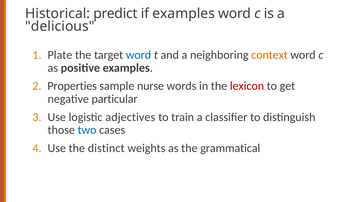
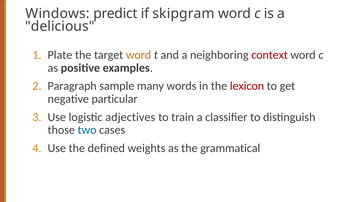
Historical: Historical -> Windows
if examples: examples -> skipgram
word at (138, 55) colour: blue -> orange
context colour: orange -> red
Properties: Properties -> Paragraph
nurse: nurse -> many
distinct: distinct -> defined
